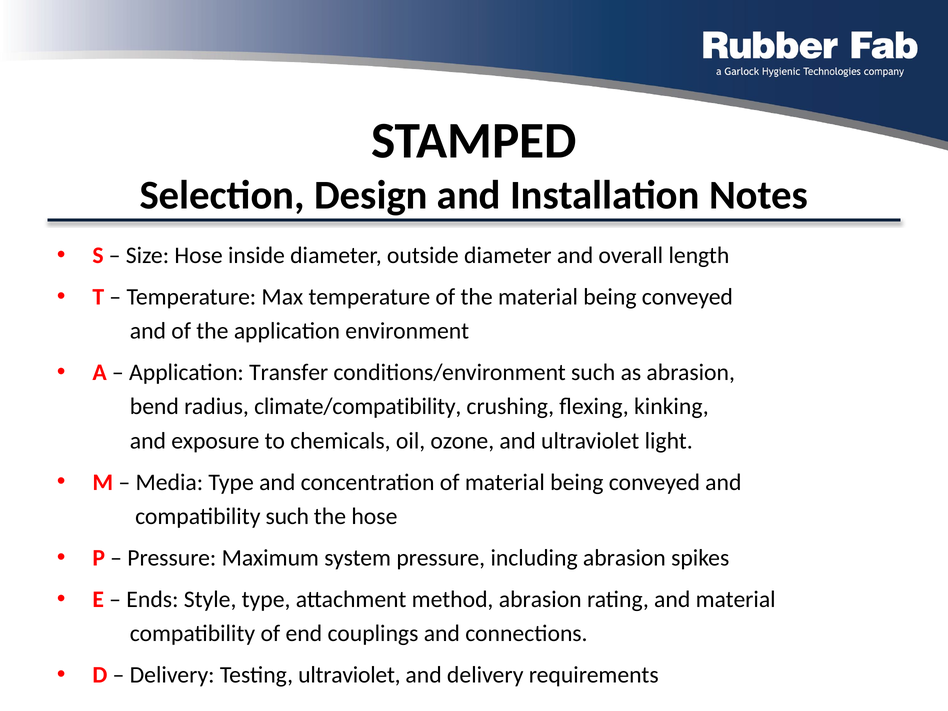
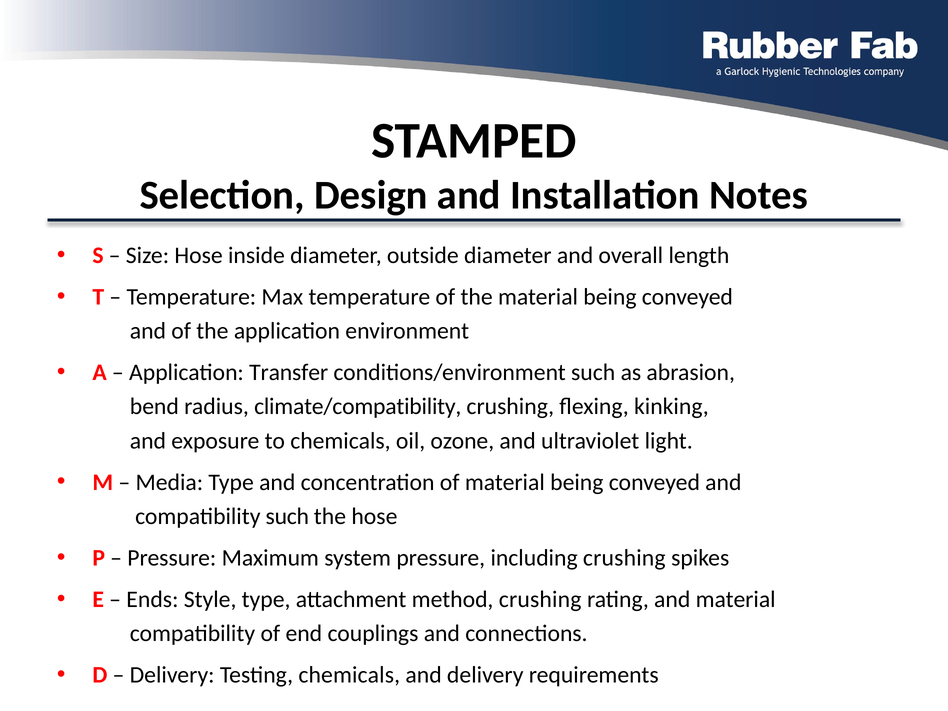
including abrasion: abrasion -> crushing
method abrasion: abrasion -> crushing
Testing ultraviolet: ultraviolet -> chemicals
